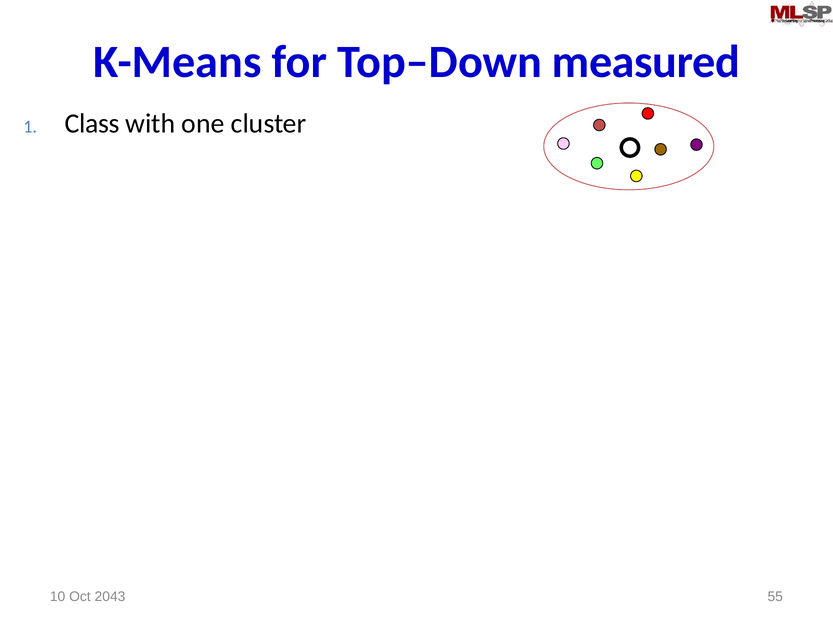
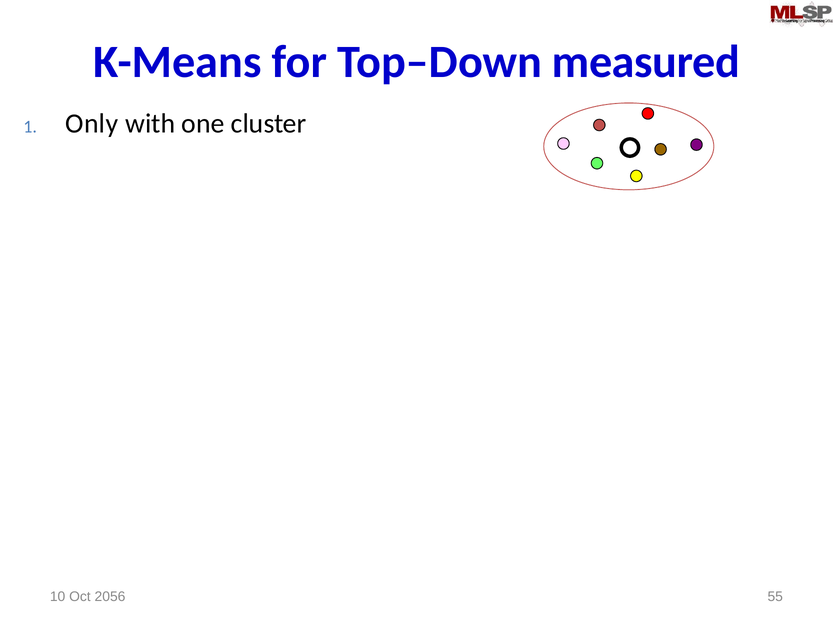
Class: Class -> Only
2043: 2043 -> 2056
